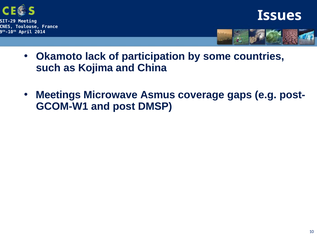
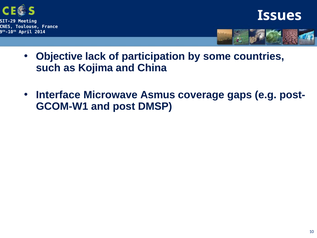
Okamoto: Okamoto -> Objective
Meetings: Meetings -> Interface
